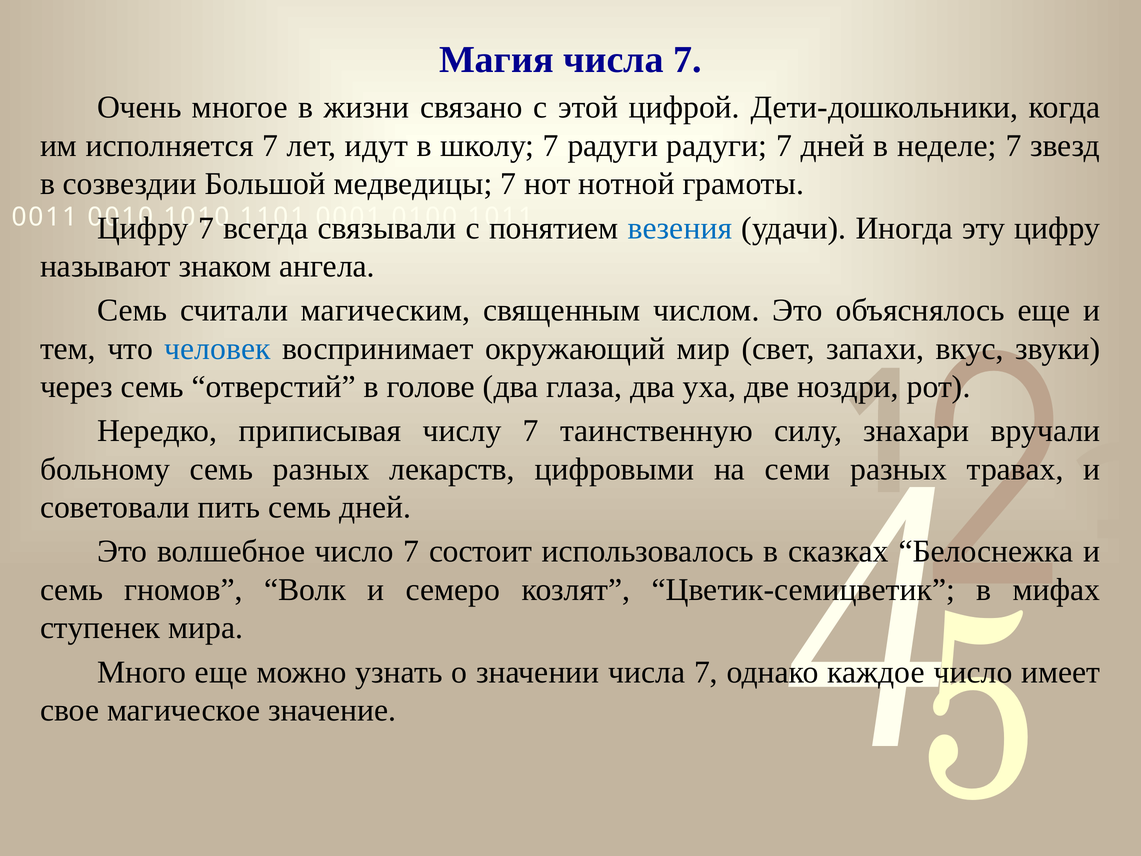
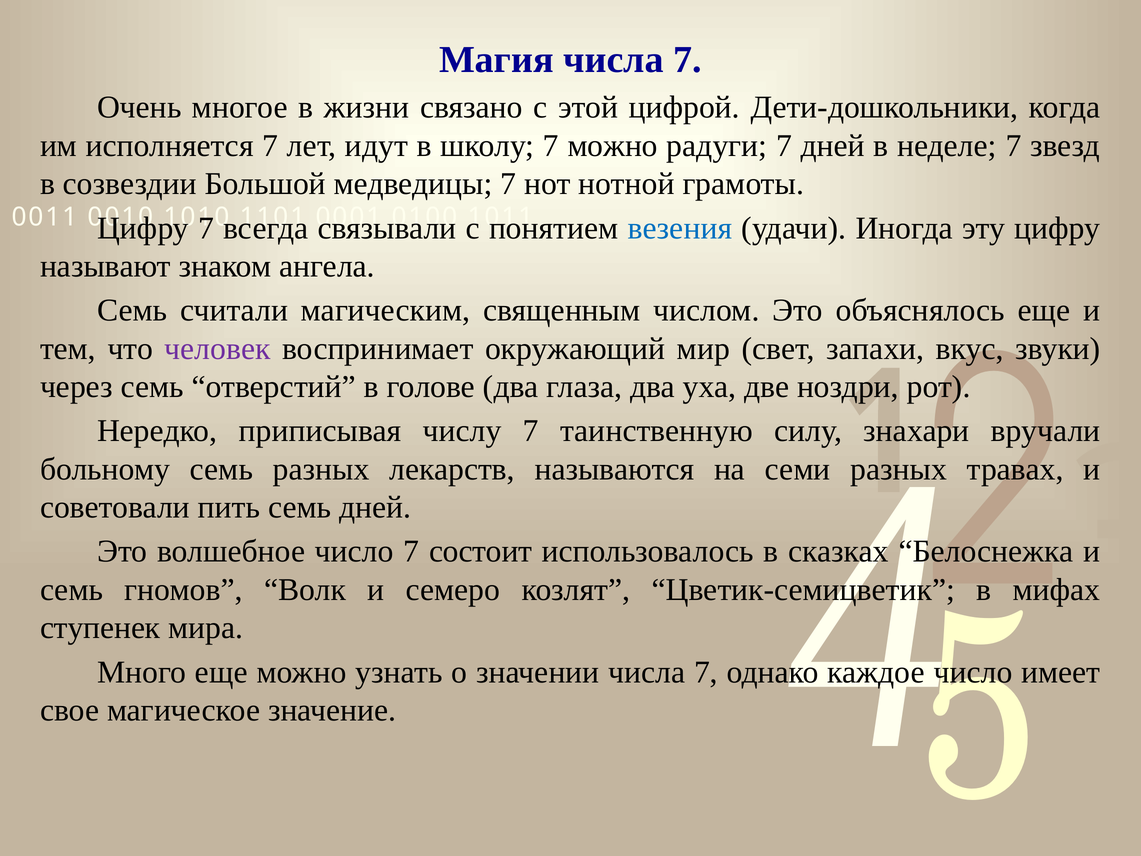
7 радуги: радуги -> можно
человек colour: blue -> purple
цифровыми: цифровыми -> называются
